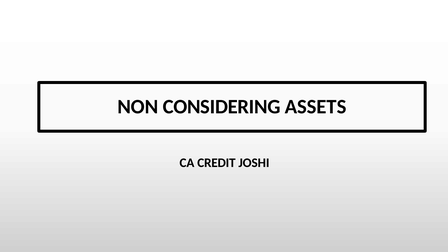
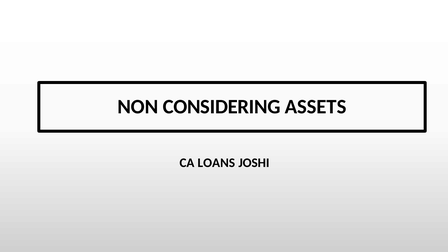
CREDIT: CREDIT -> LOANS
